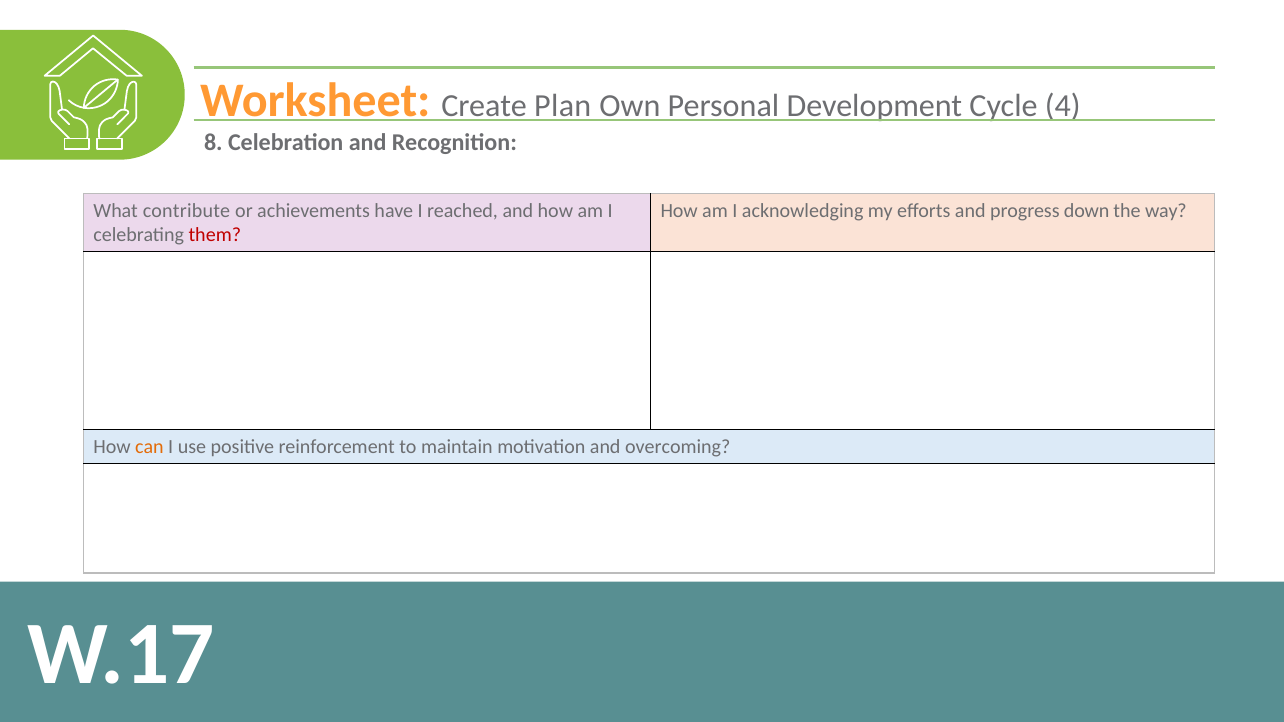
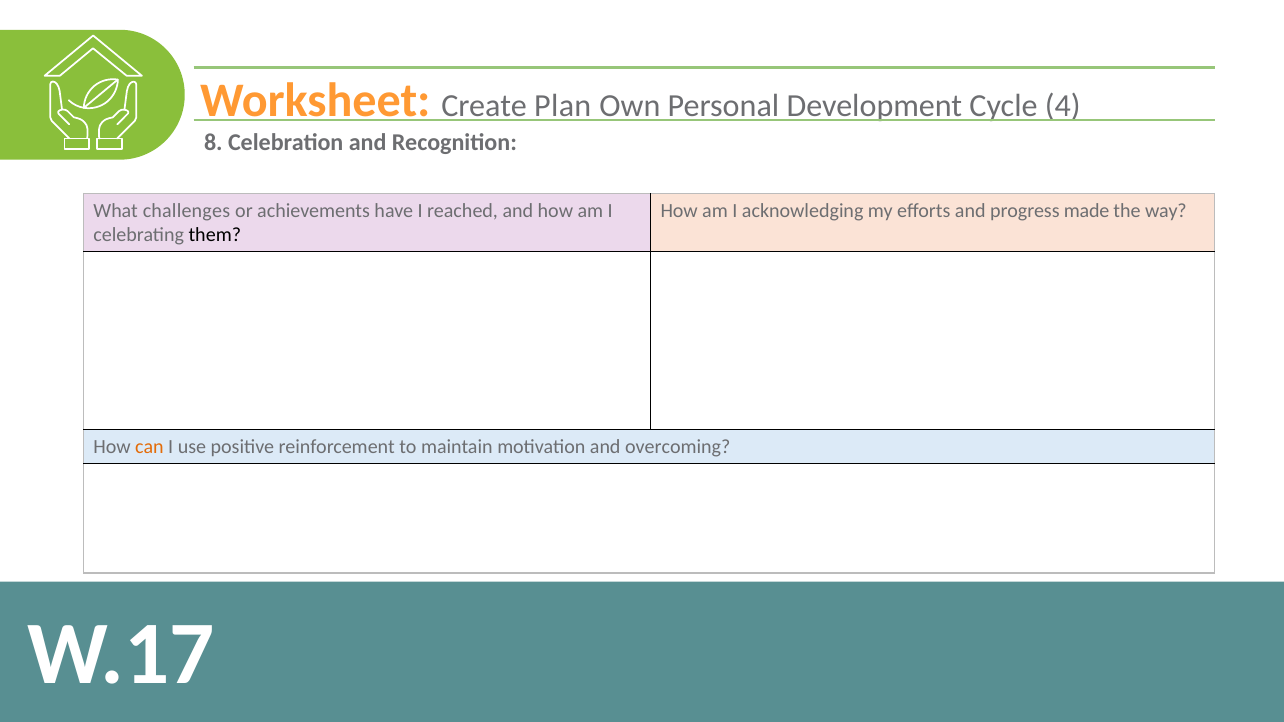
contribute: contribute -> challenges
down: down -> made
them colour: red -> black
